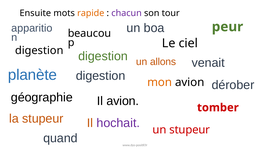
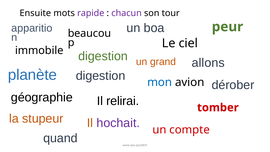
rapide colour: orange -> purple
digestion at (39, 50): digestion -> immobile
allons: allons -> grand
venait: venait -> allons
mon colour: orange -> blue
Il avion: avion -> relirai
un stupeur: stupeur -> compte
